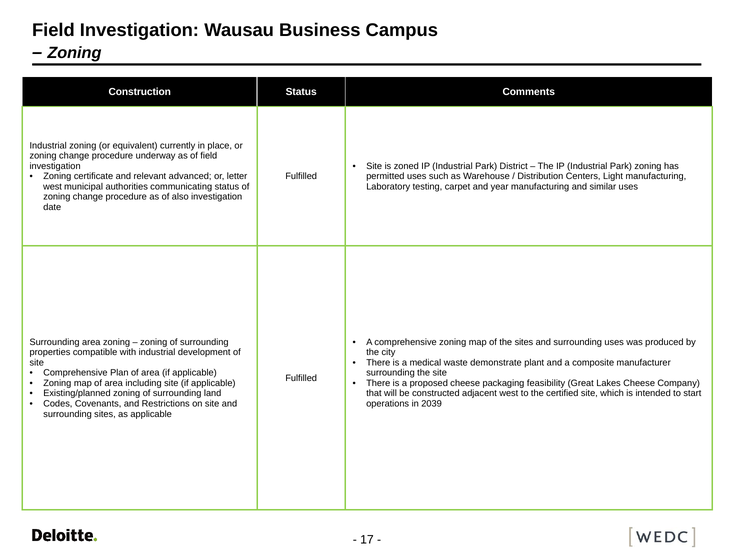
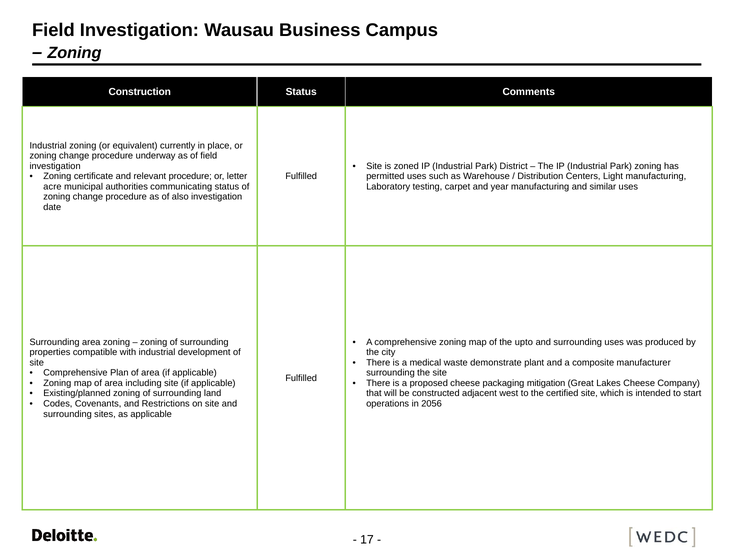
relevant advanced: advanced -> procedure
west at (53, 187): west -> acre
the sites: sites -> upto
feasibility: feasibility -> mitigation
2039: 2039 -> 2056
